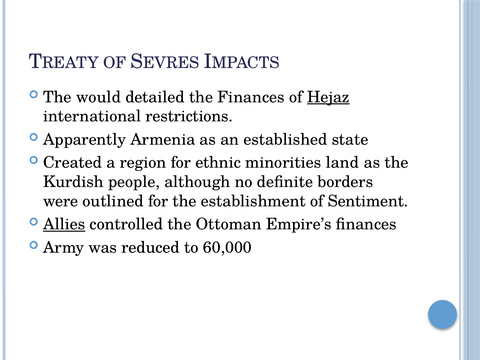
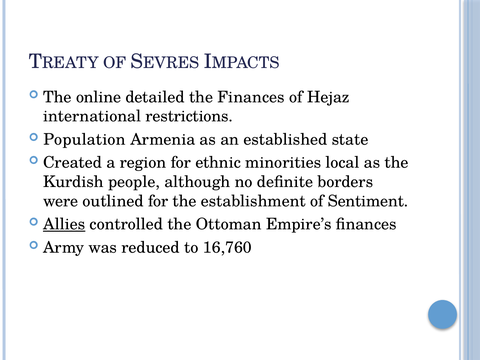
would: would -> online
Hejaz underline: present -> none
Apparently: Apparently -> Population
land: land -> local
60,000: 60,000 -> 16,760
